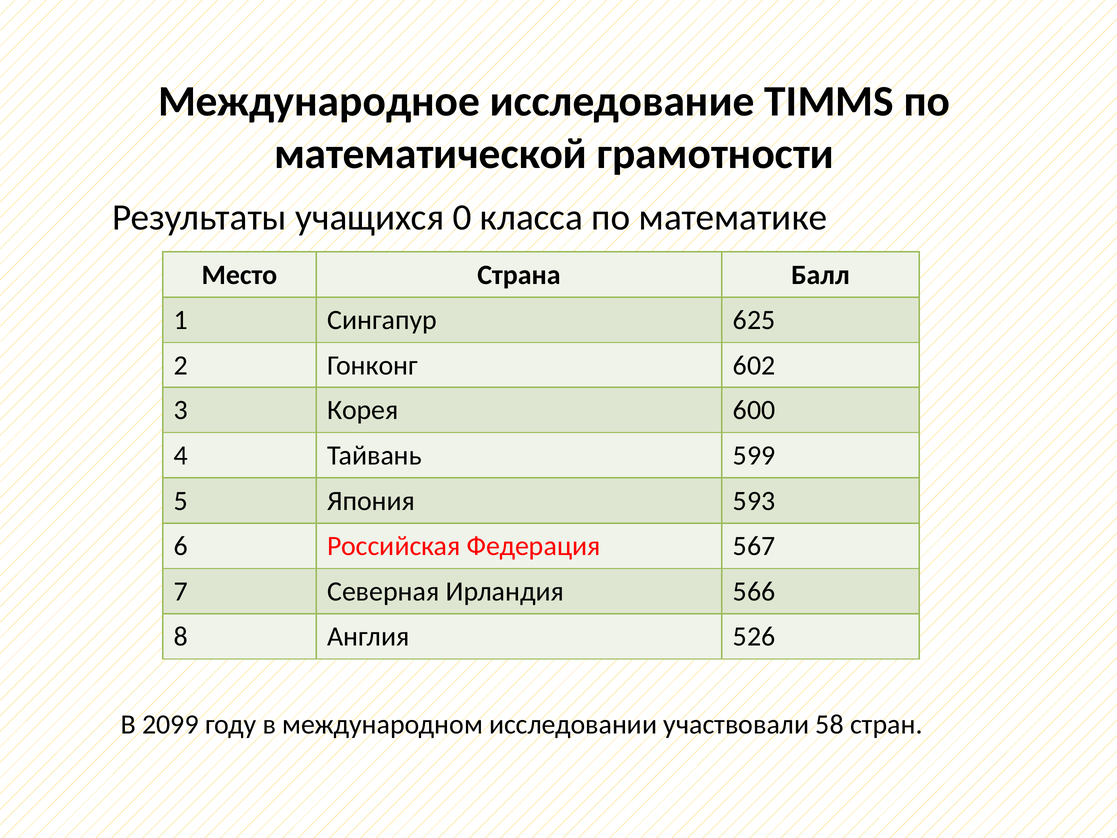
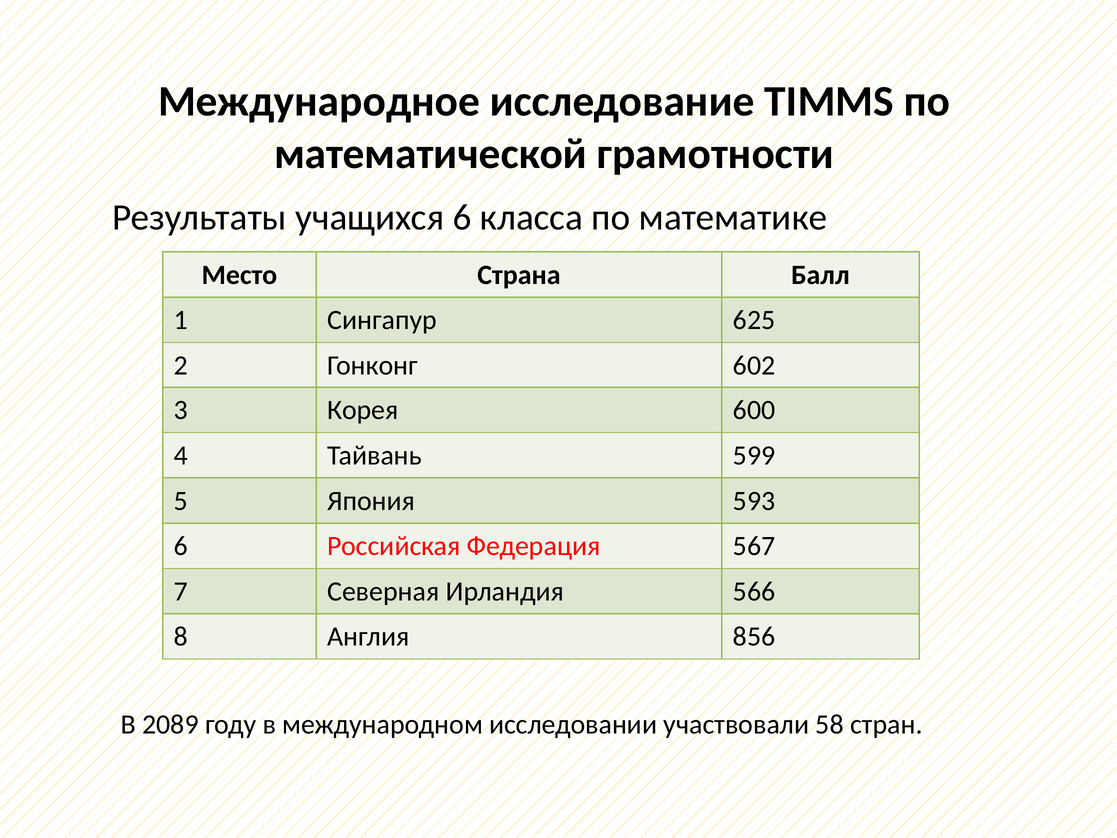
учащихся 0: 0 -> 6
526: 526 -> 856
2099: 2099 -> 2089
